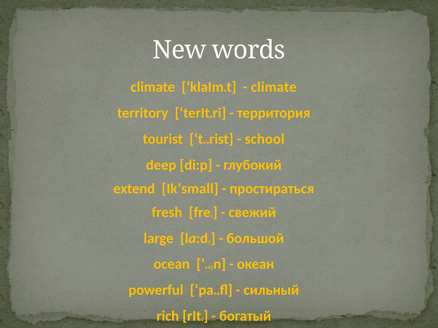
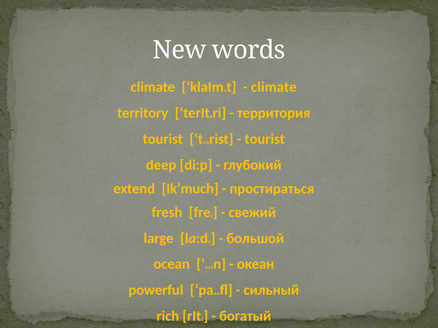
school at (265, 139): school -> tourist
Ik’small: Ik’small -> Ik’much
